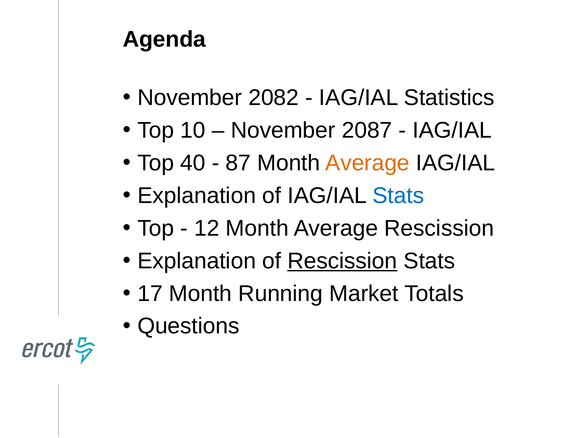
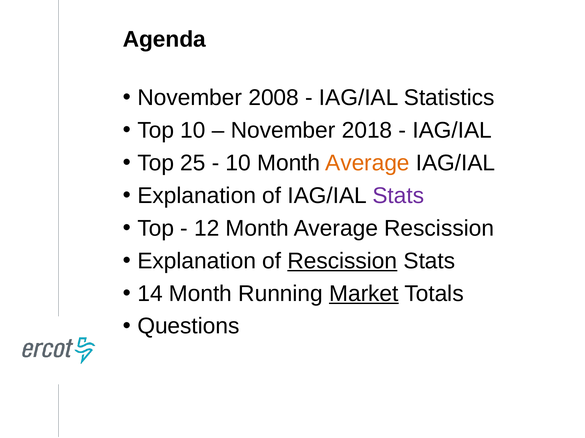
2082: 2082 -> 2008
2087: 2087 -> 2018
40: 40 -> 25
87 at (238, 163): 87 -> 10
Stats at (398, 196) colour: blue -> purple
17: 17 -> 14
Market underline: none -> present
